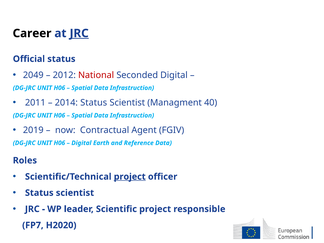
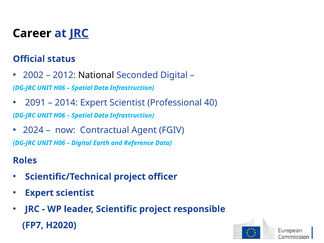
2049: 2049 -> 2002
National colour: red -> black
2011: 2011 -> 2091
2014 Status: Status -> Expert
Managment: Managment -> Professional
2019: 2019 -> 2024
project at (130, 177) underline: present -> none
Status at (39, 193): Status -> Expert
